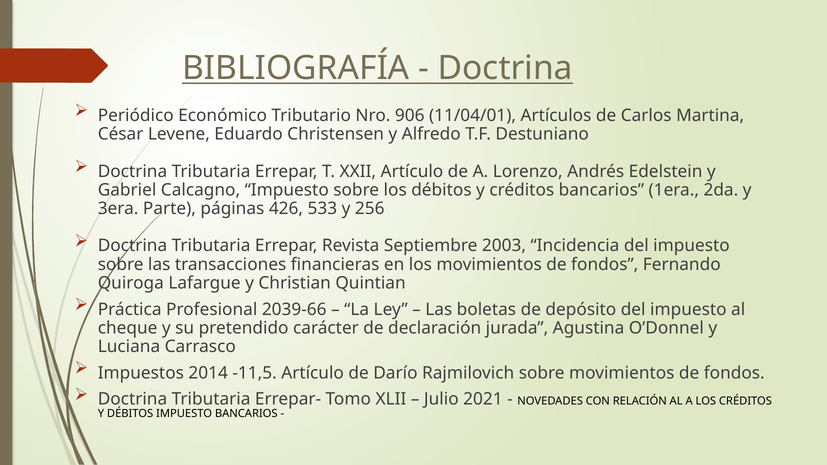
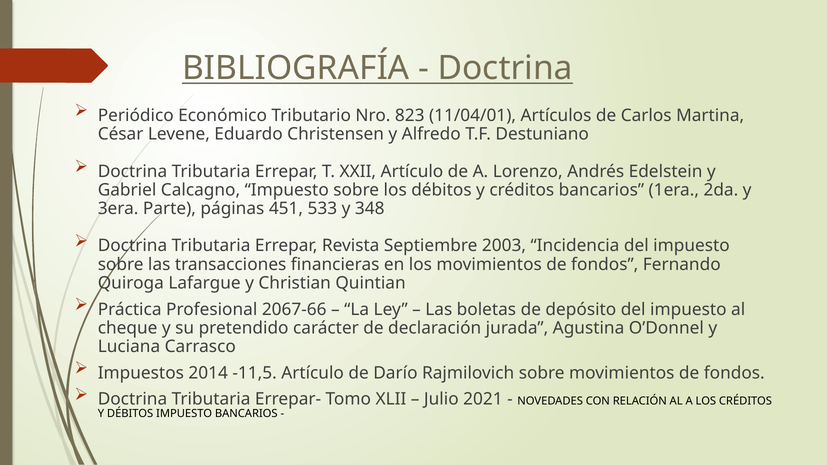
906: 906 -> 823
426: 426 -> 451
256: 256 -> 348
2039-66: 2039-66 -> 2067-66
